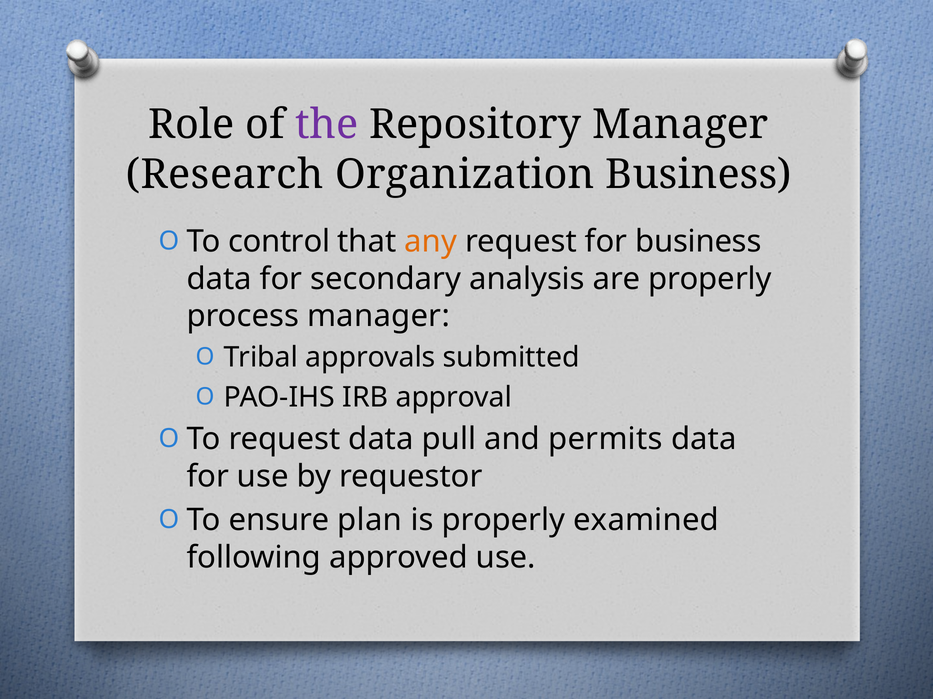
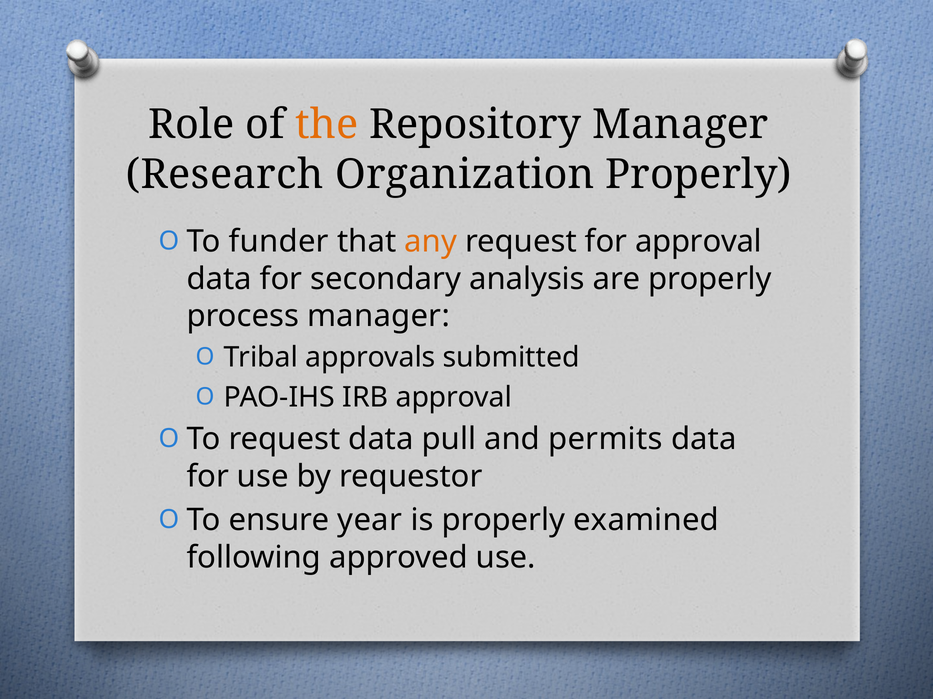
the colour: purple -> orange
Organization Business: Business -> Properly
control: control -> funder
for business: business -> approval
plan: plan -> year
